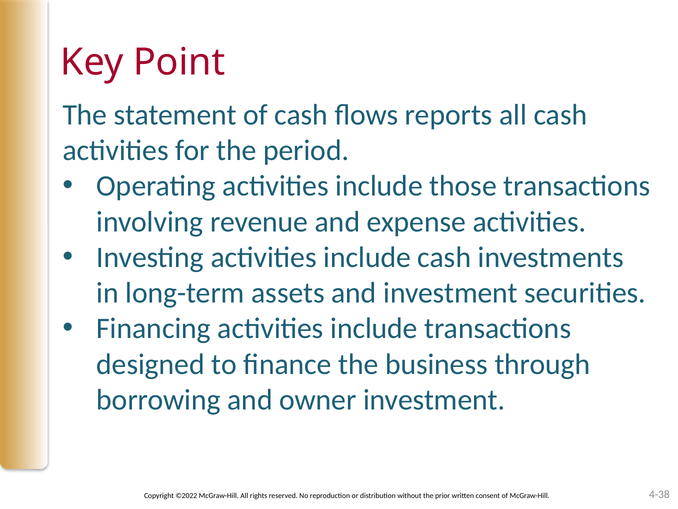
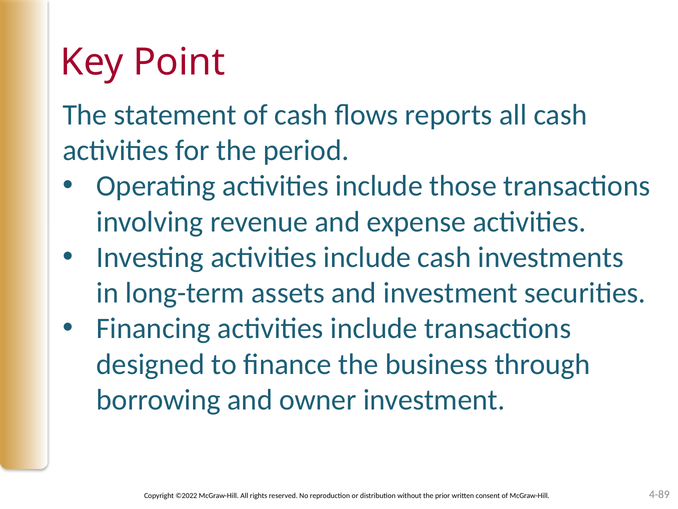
4-38: 4-38 -> 4-89
